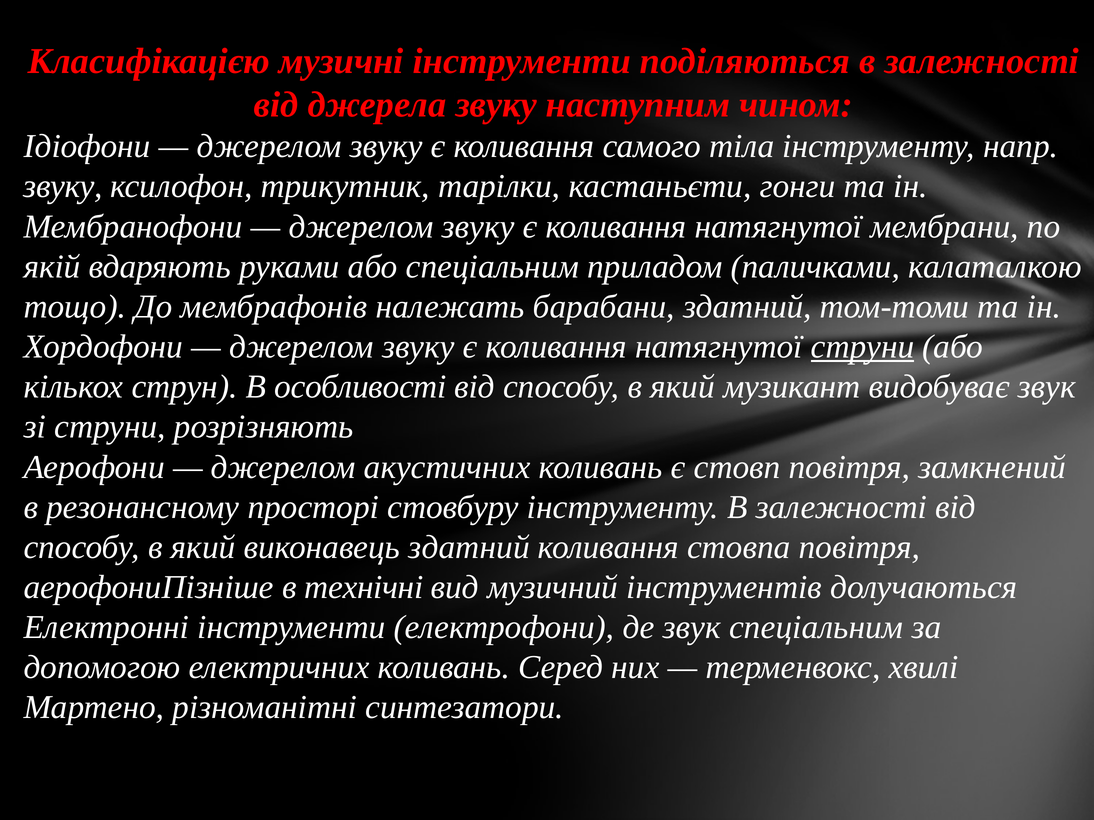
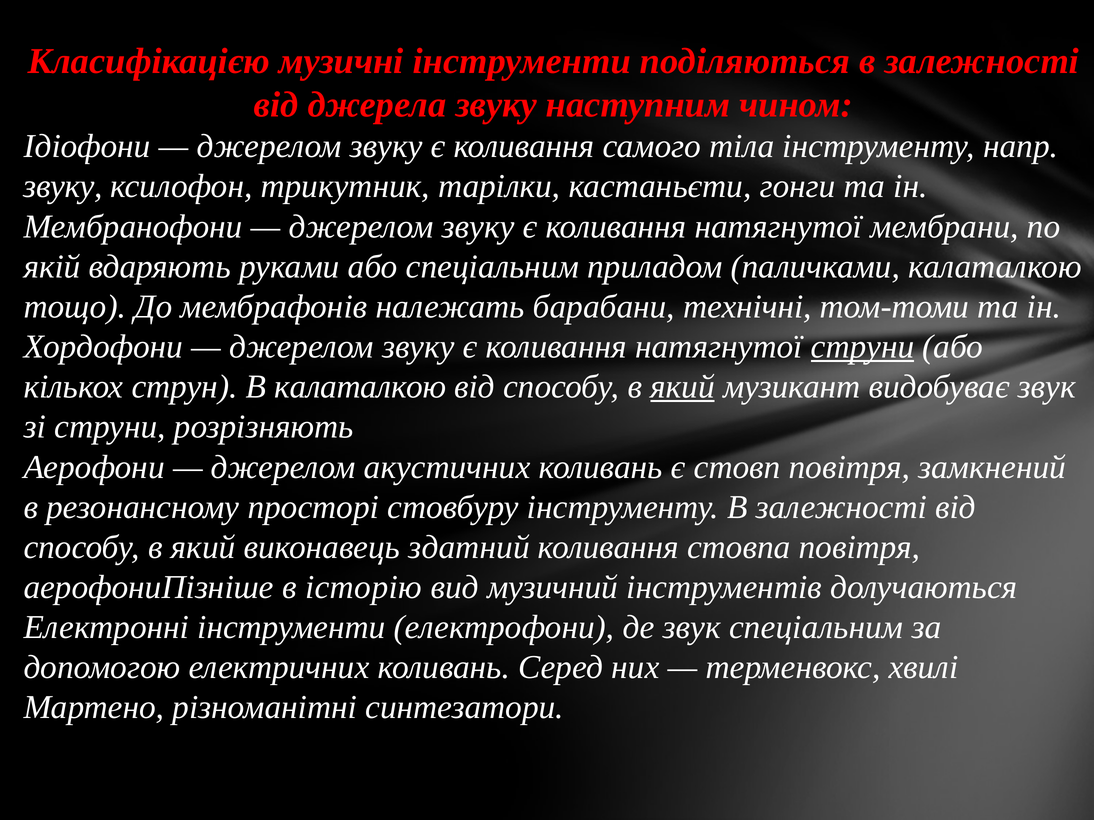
барабани здатний: здатний -> технічні
В особливості: особливості -> калаталкою
який at (682, 387) underline: none -> present
технічні: технічні -> історію
